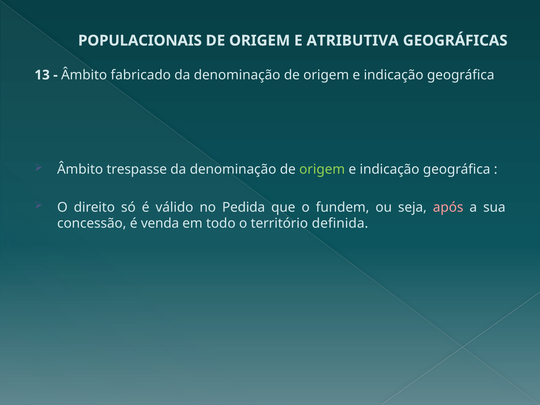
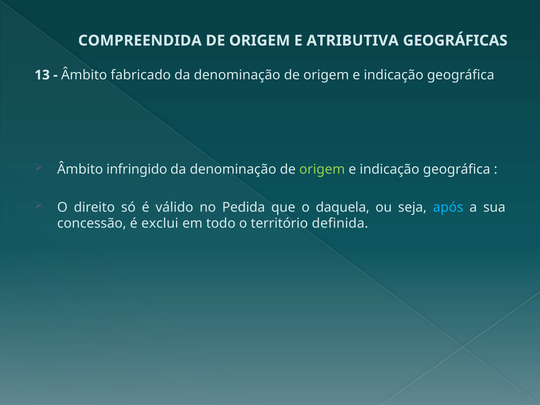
POPULACIONAIS: POPULACIONAIS -> COMPREENDIDA
trespasse: trespasse -> infringido
fundem: fundem -> daquela
após colour: pink -> light blue
venda: venda -> exclui
